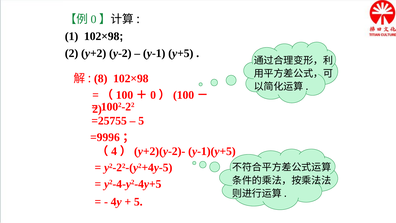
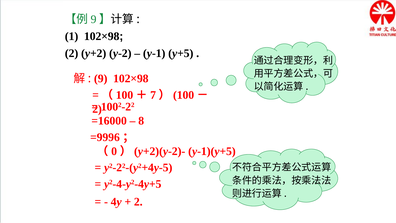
0 at (94, 19): 0 -> 9
8 at (101, 79): 8 -> 9
0 at (153, 95): 0 -> 7
=25755: =25755 -> =16000
5 at (141, 121): 5 -> 8
4: 4 -> 0
5 at (138, 202): 5 -> 2
